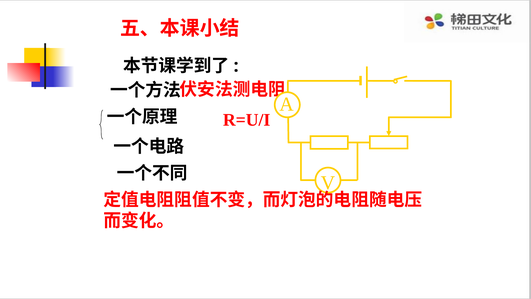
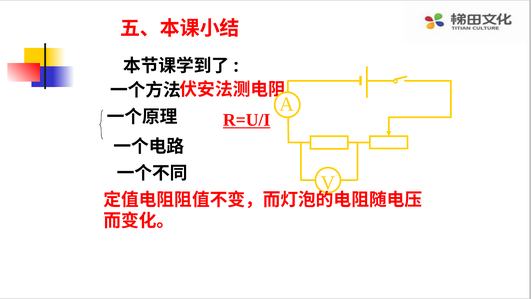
R=U/I underline: none -> present
